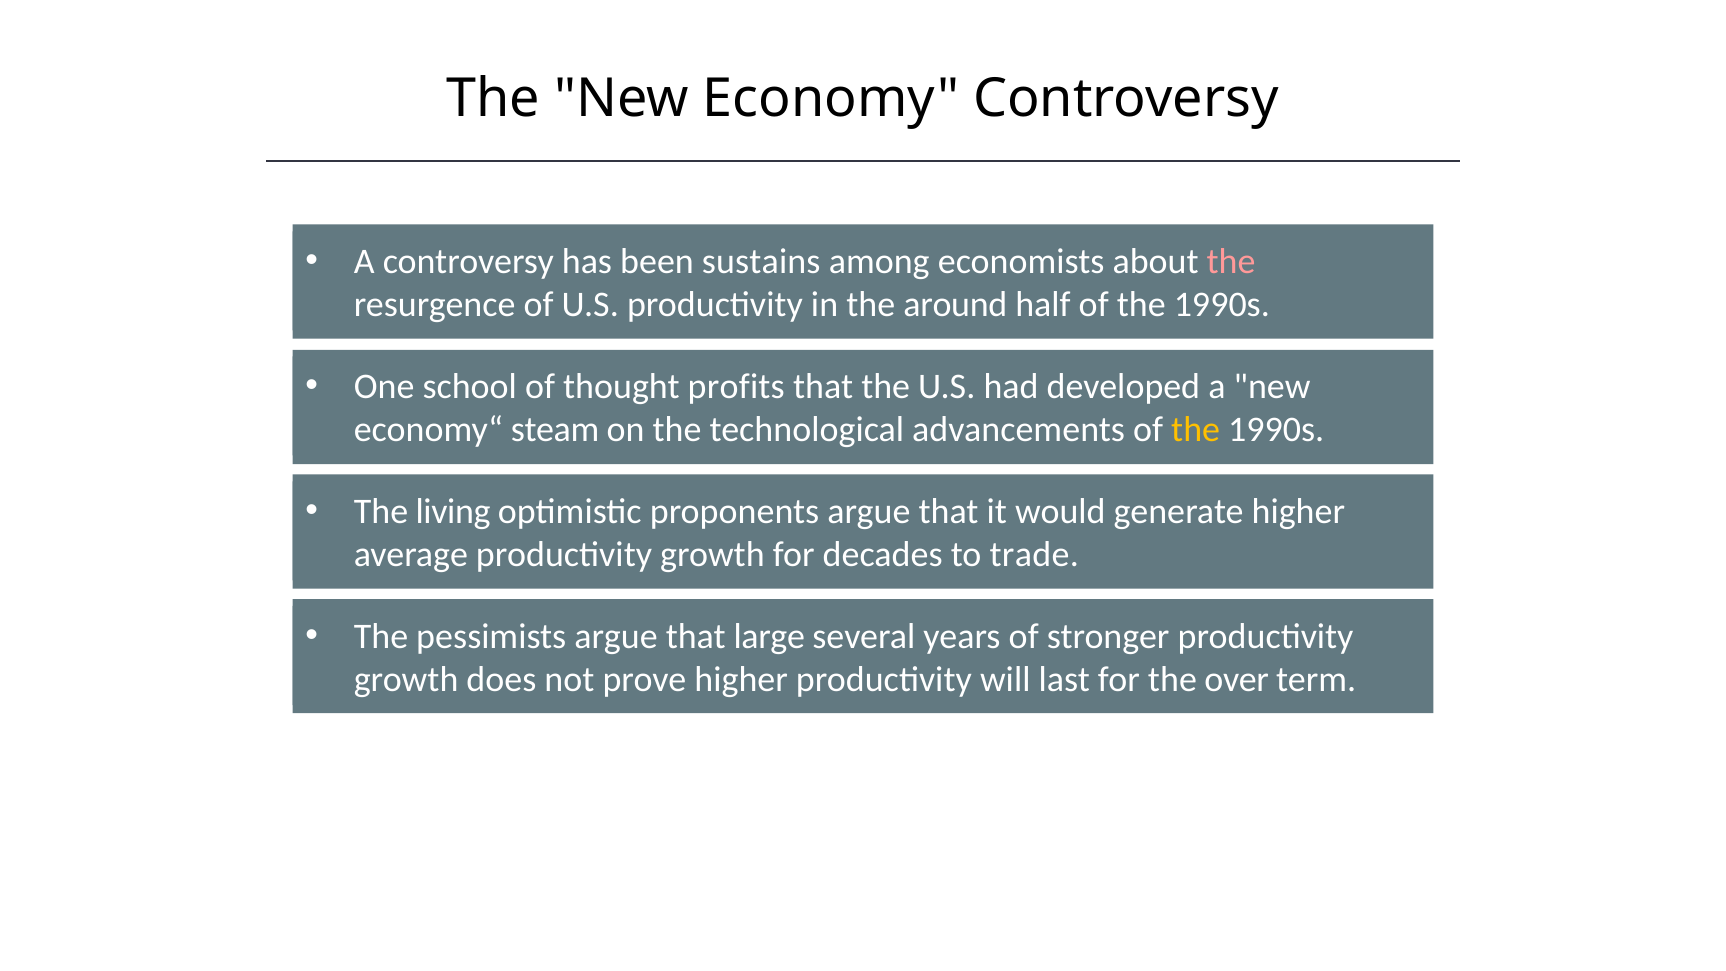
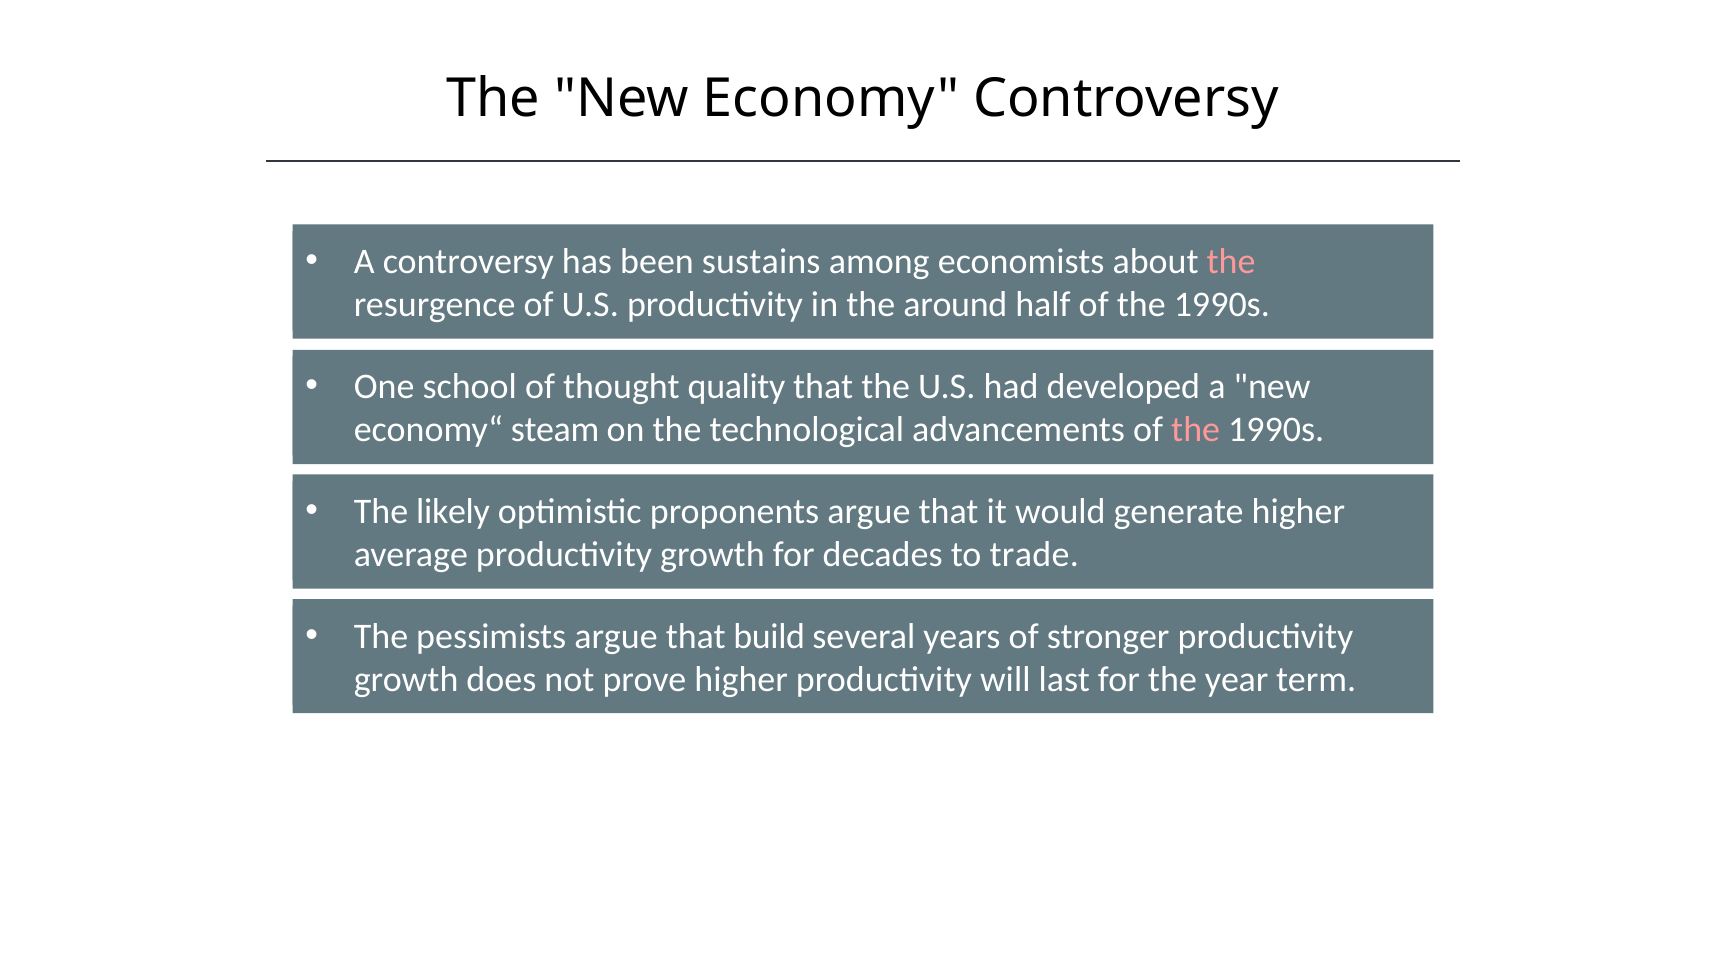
profits: profits -> quality
the at (1196, 430) colour: yellow -> pink
living: living -> likely
large: large -> build
over: over -> year
